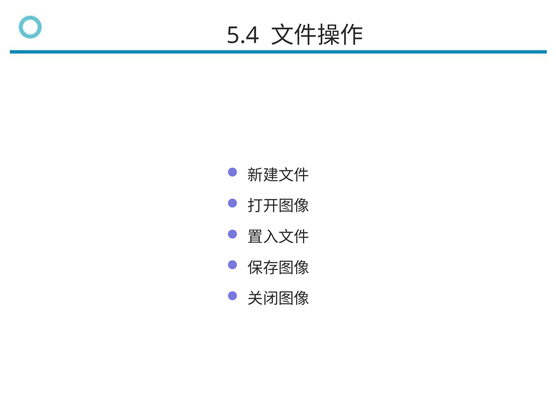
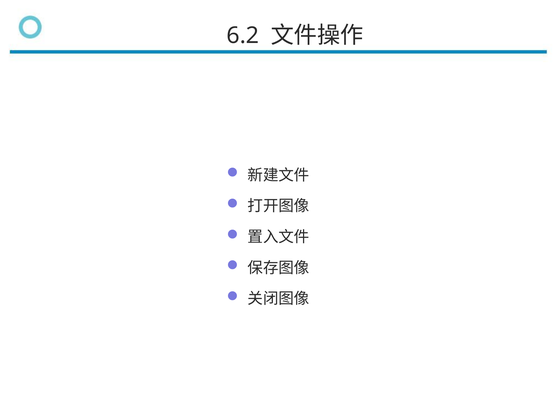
5.4: 5.4 -> 6.2
